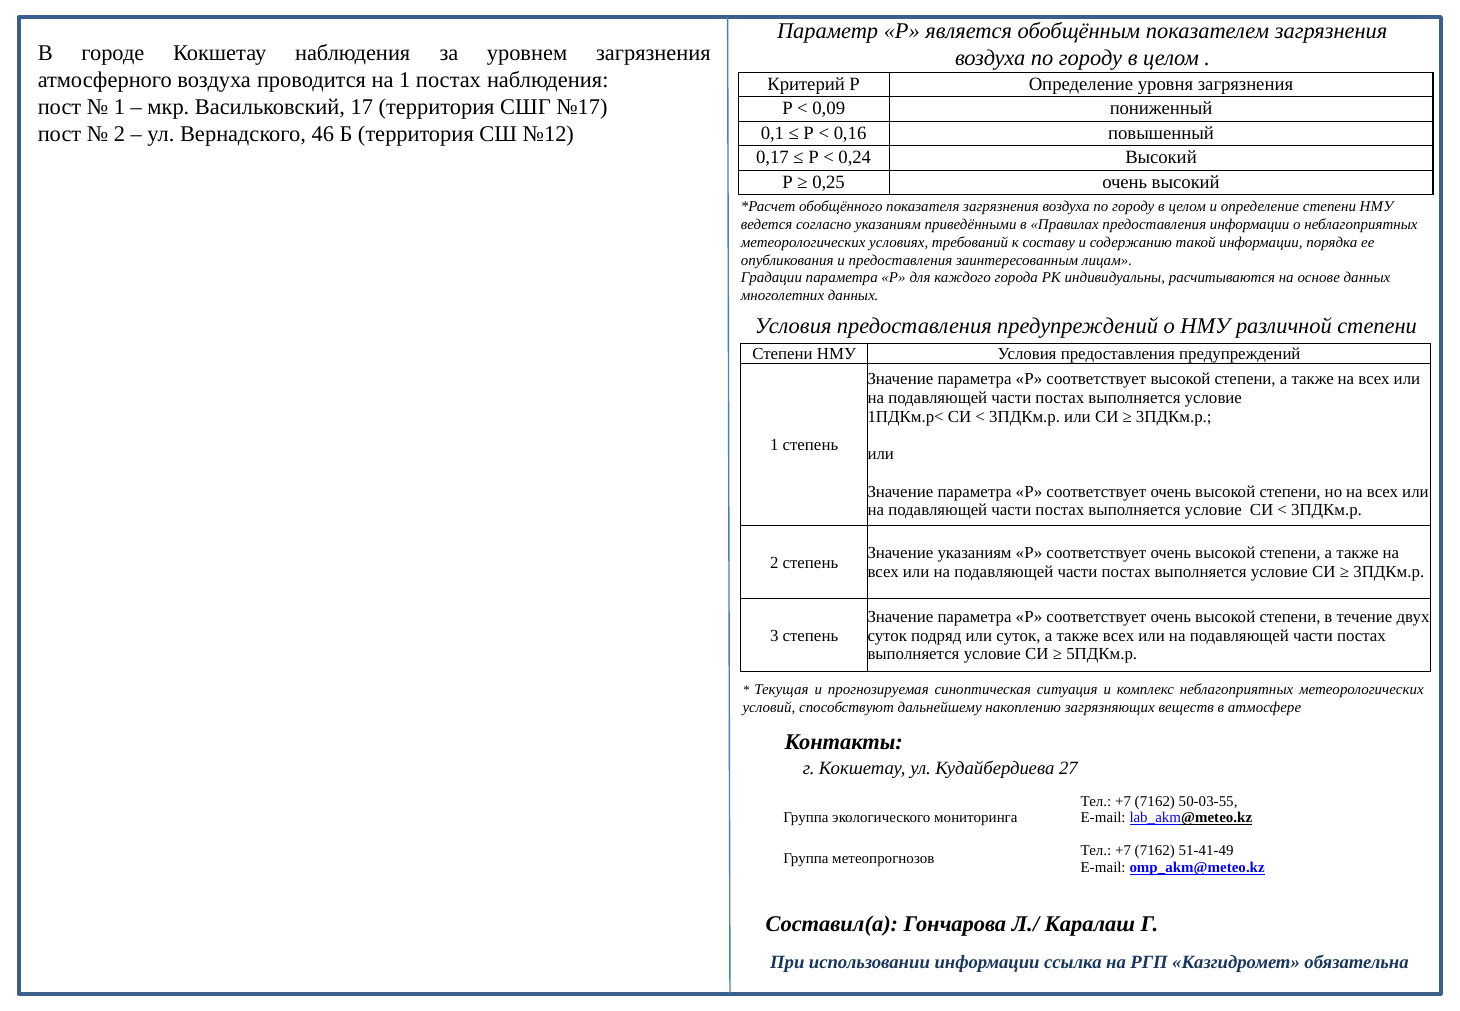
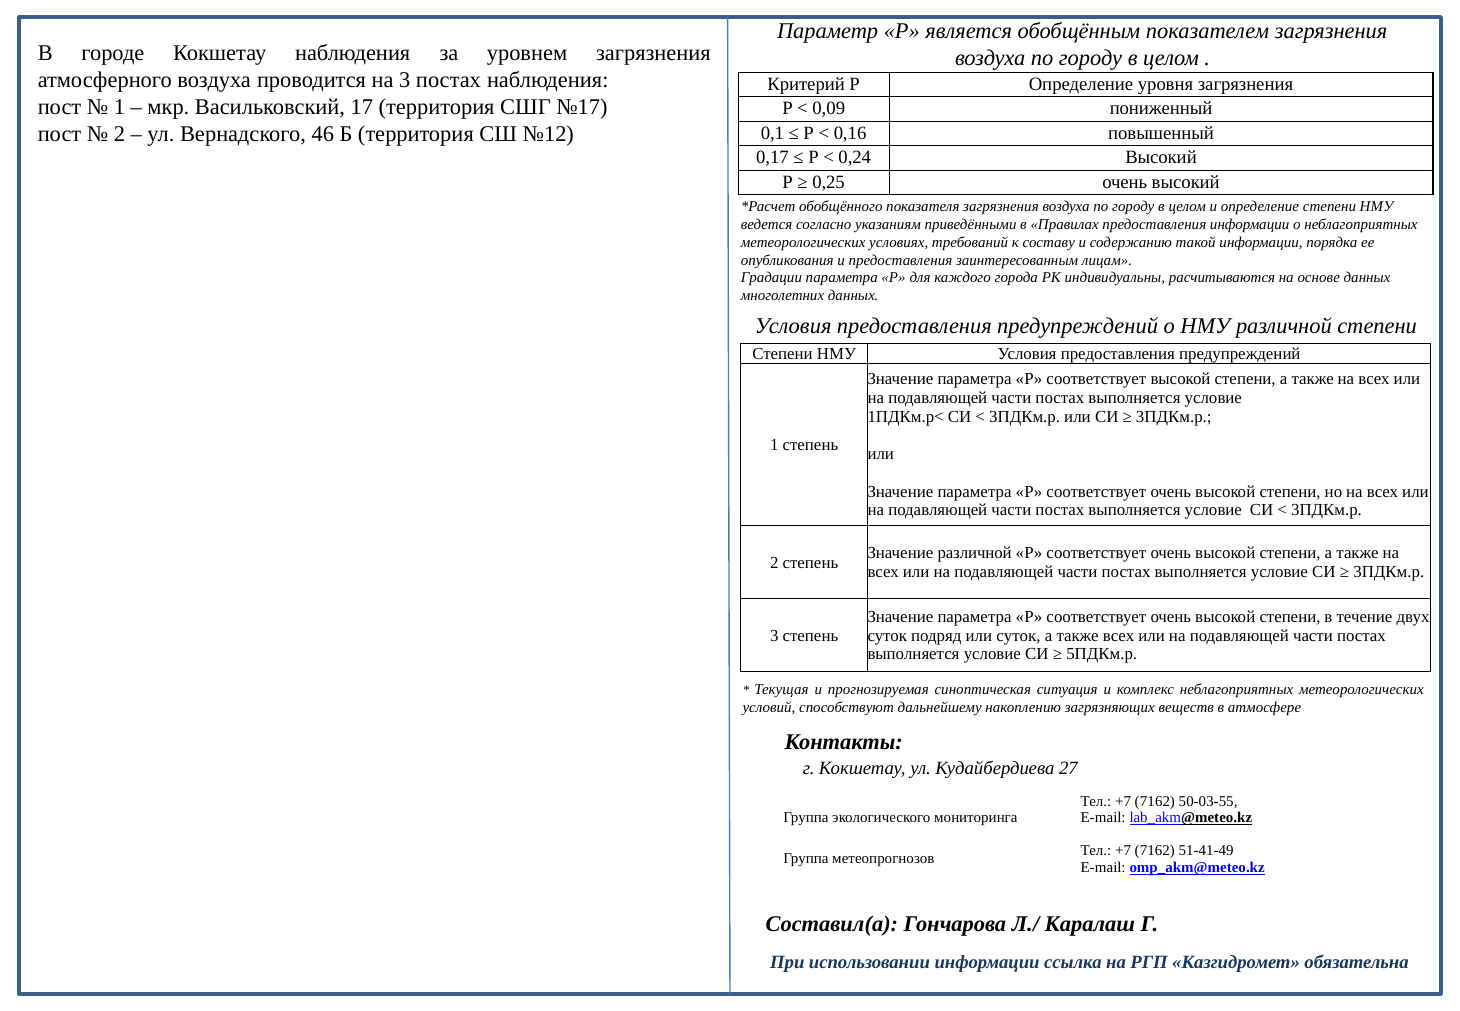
на 1: 1 -> 3
Значение указаниям: указаниям -> различной
